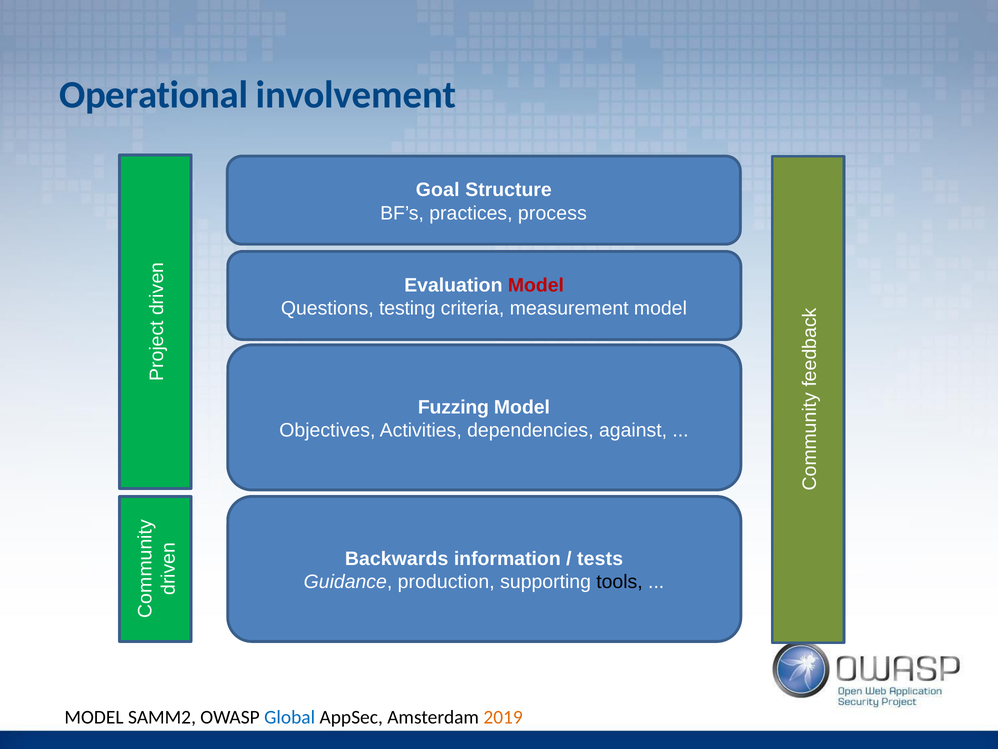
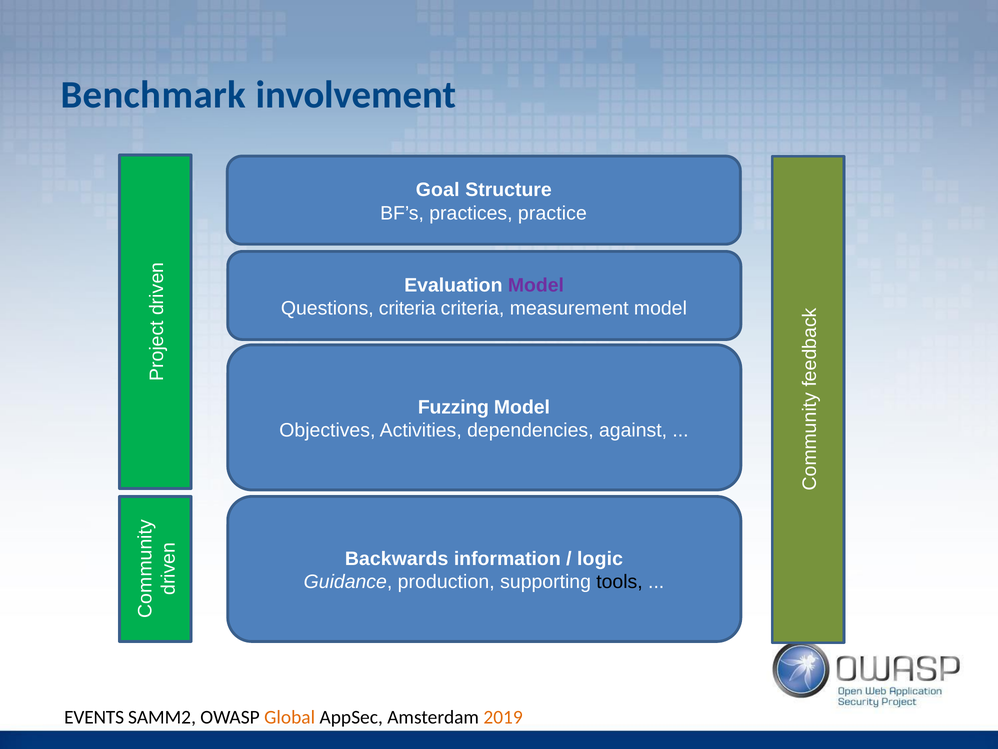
Operational: Operational -> Benchmark
process: process -> practice
Model at (536, 285) colour: red -> purple
Questions testing: testing -> criteria
tests: tests -> logic
MODEL at (94, 717): MODEL -> EVENTS
Global colour: blue -> orange
